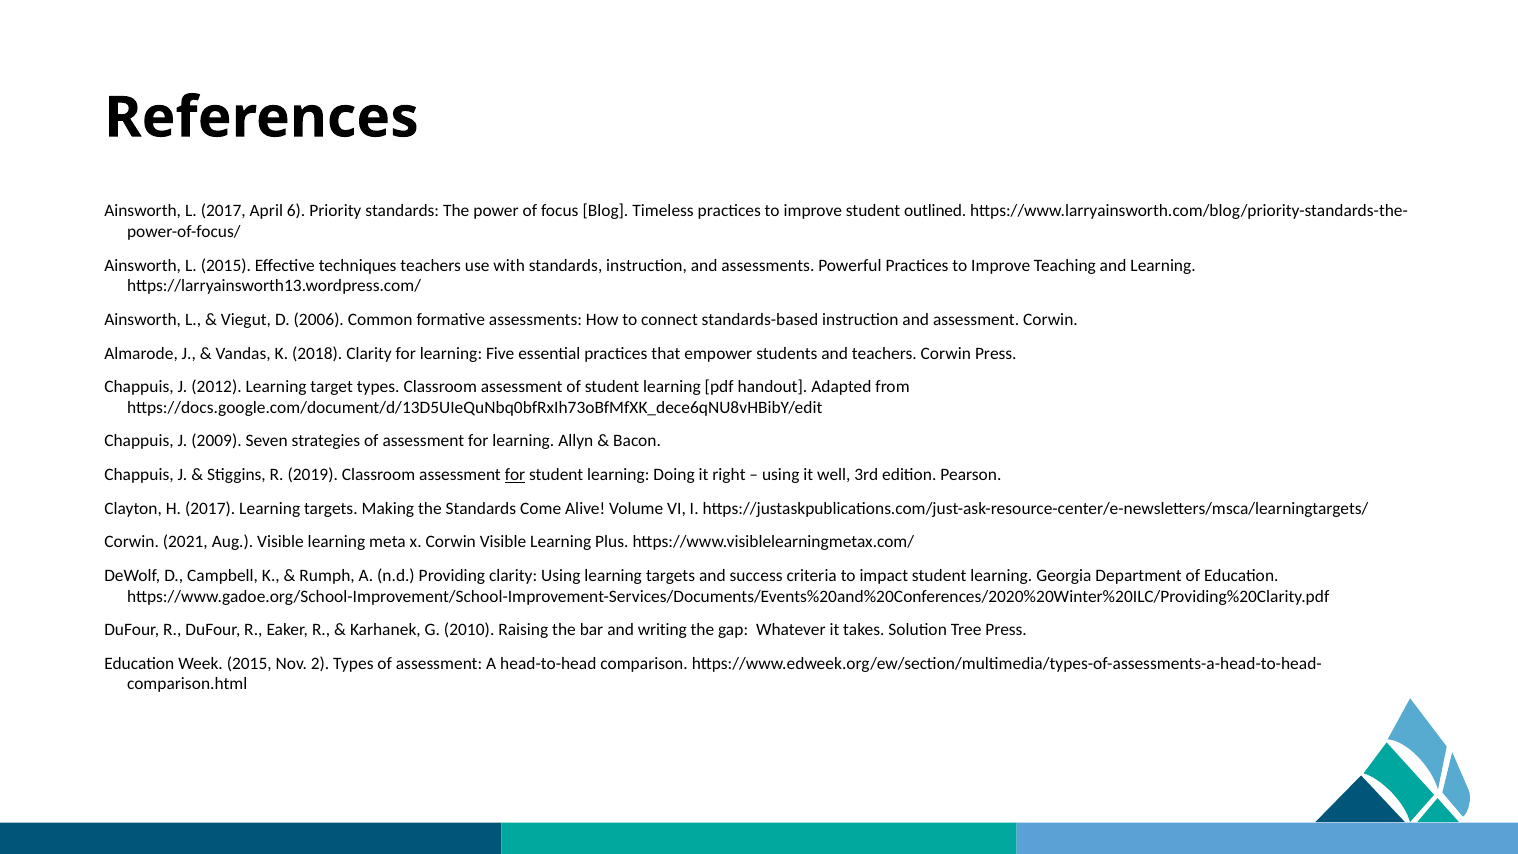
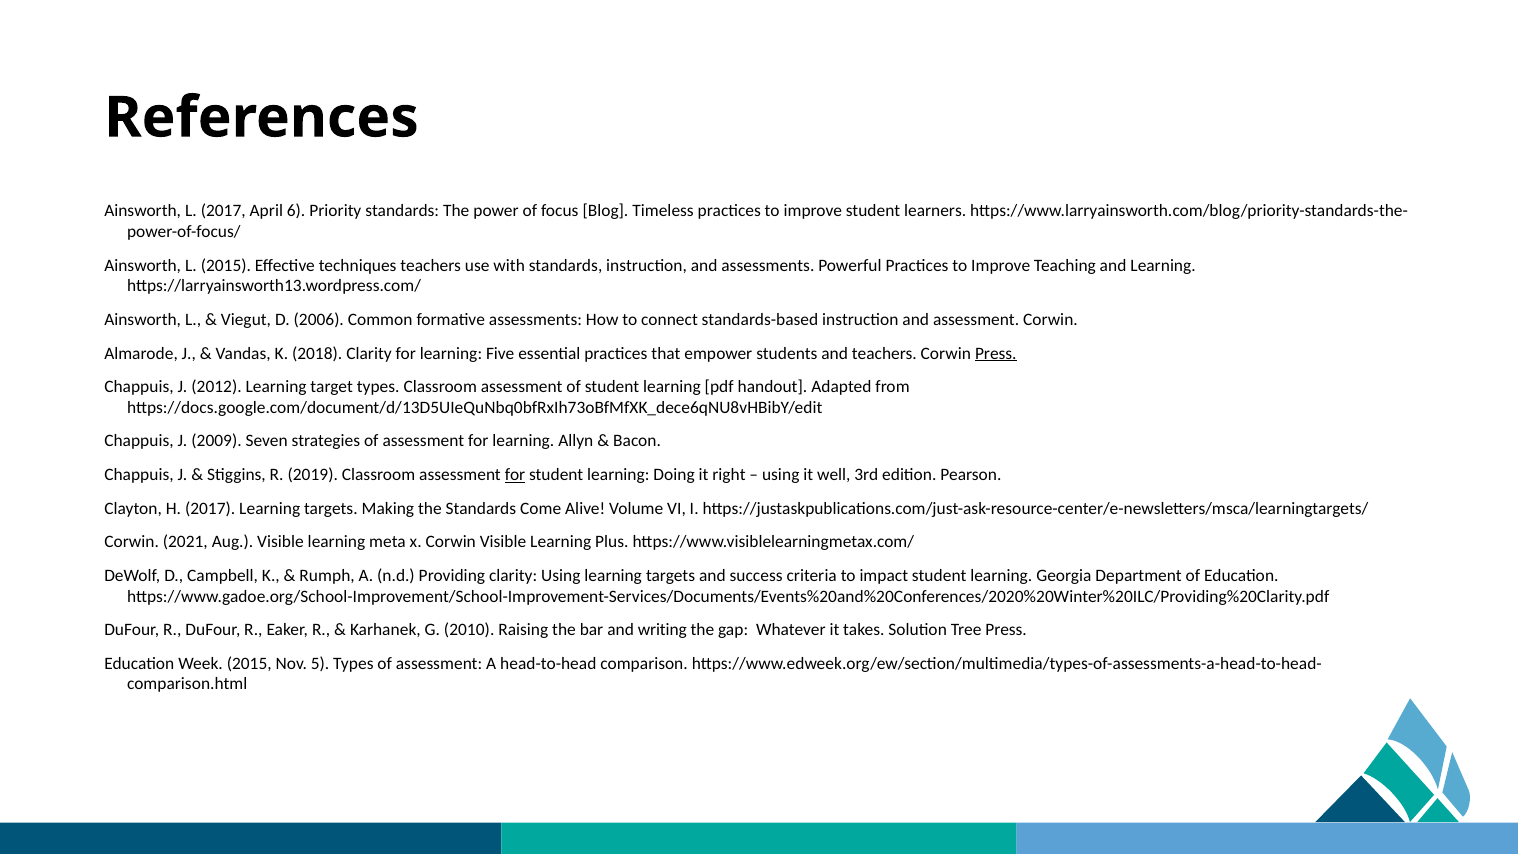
outlined: outlined -> learners
Press at (996, 353) underline: none -> present
2: 2 -> 5
